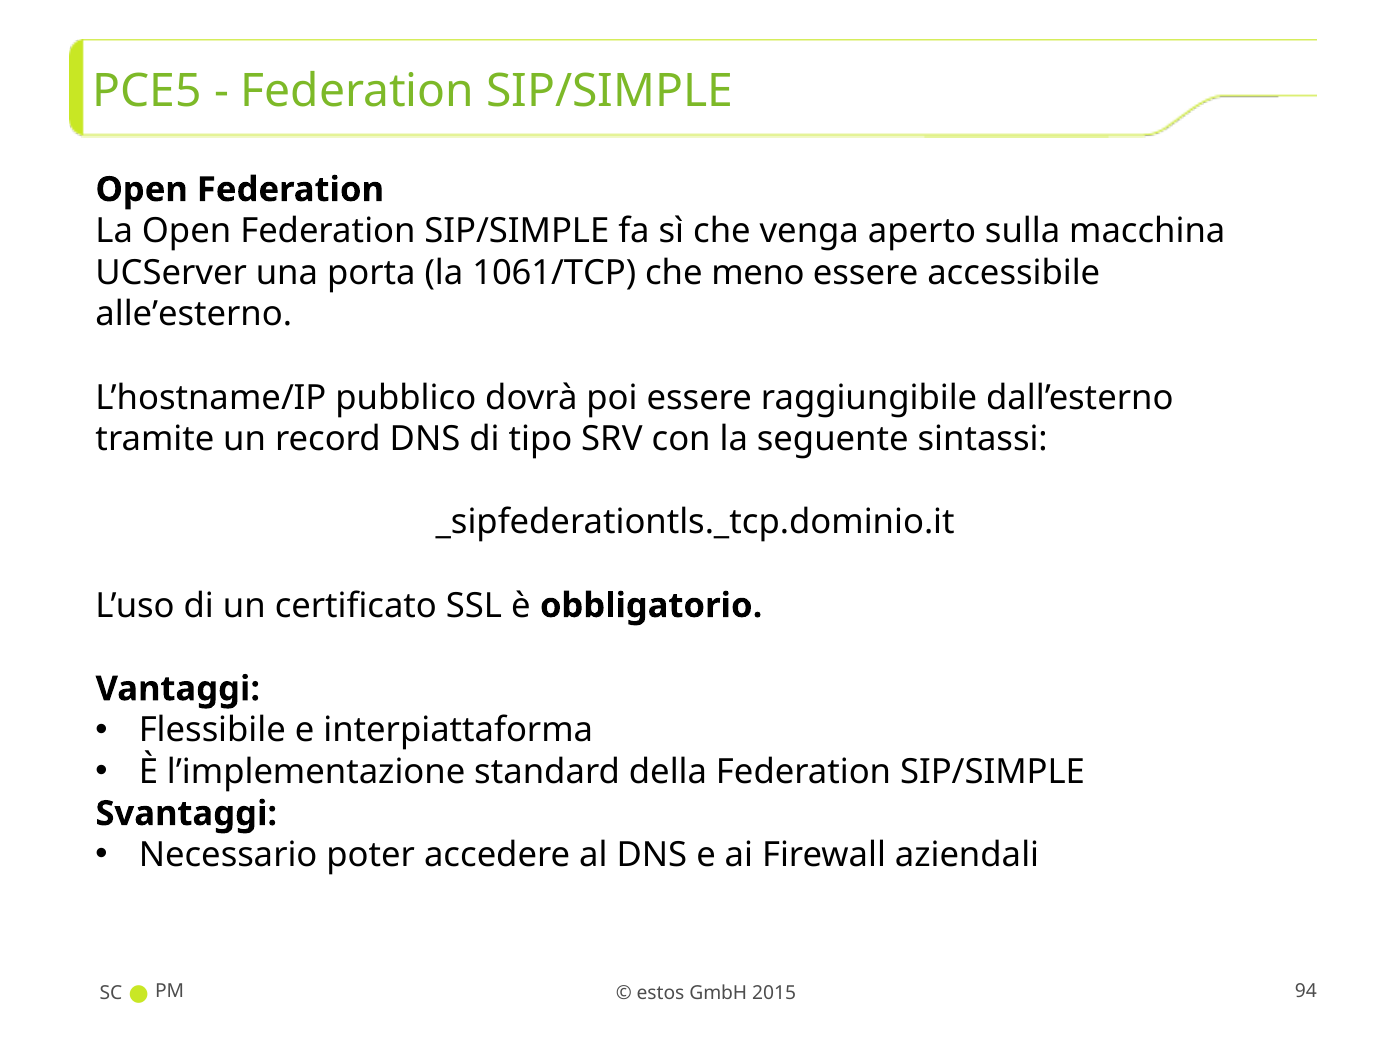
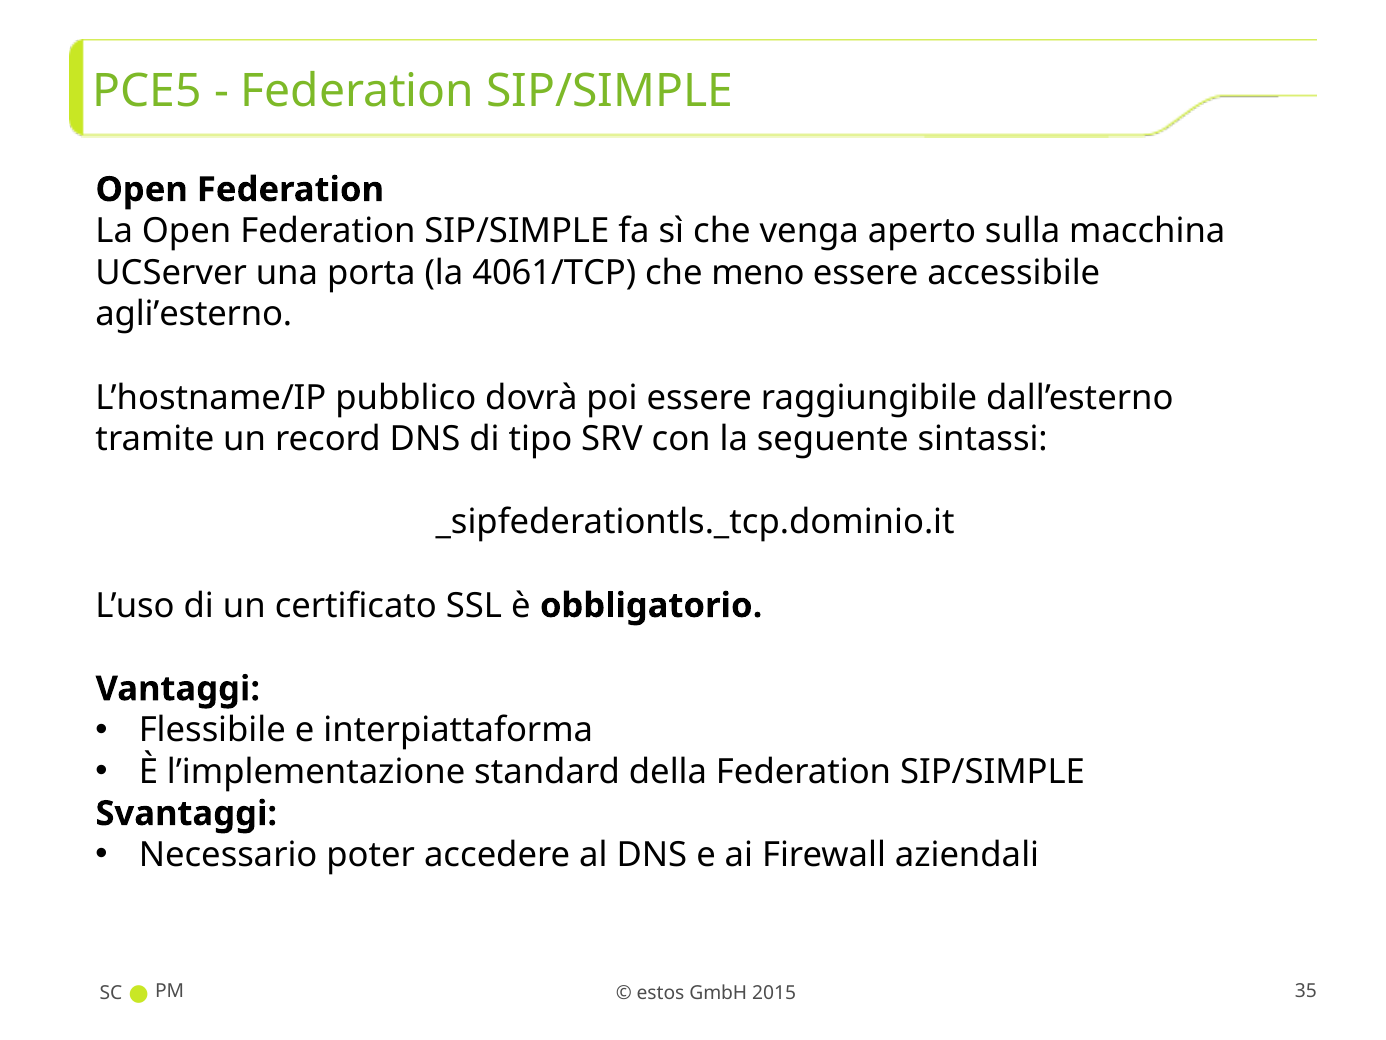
1061/TCP: 1061/TCP -> 4061/TCP
alle’esterno: alle’esterno -> agli’esterno
94: 94 -> 35
